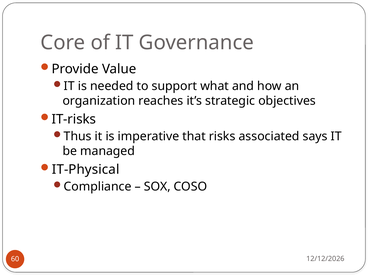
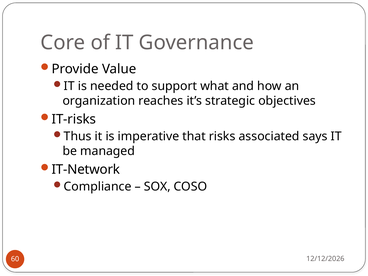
IT-Physical: IT-Physical -> IT-Network
